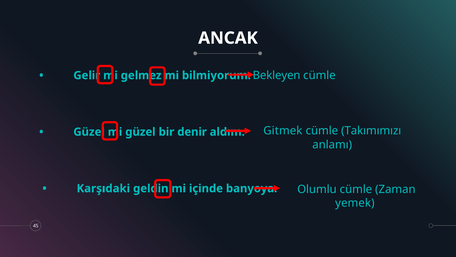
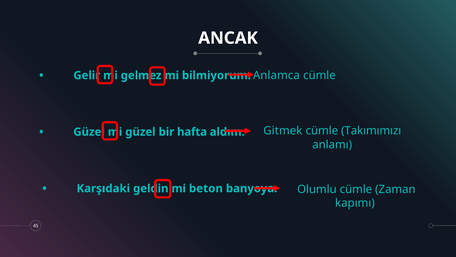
Bekleyen: Bekleyen -> Anlamca
denir: denir -> hafta
içinde: içinde -> beton
yemek: yemek -> kapımı
